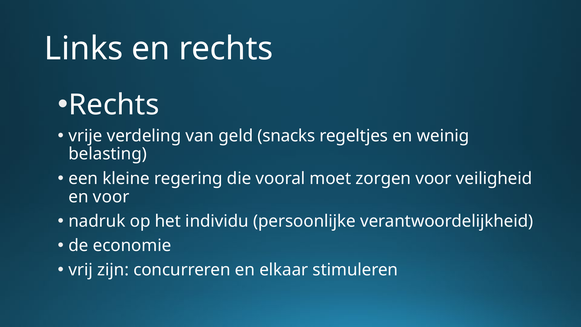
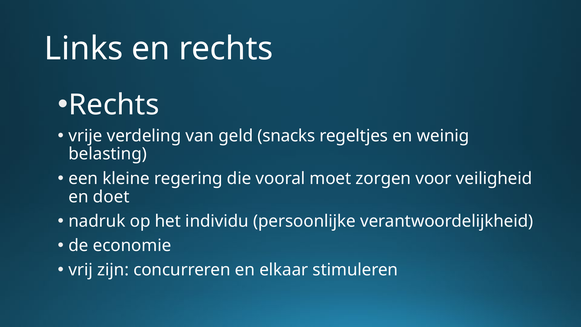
en voor: voor -> doet
